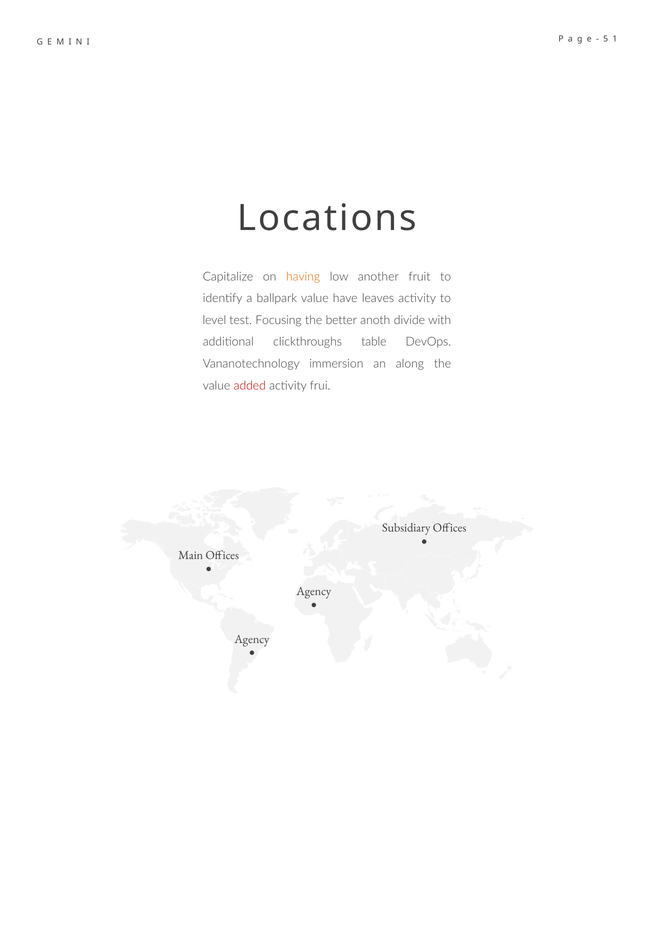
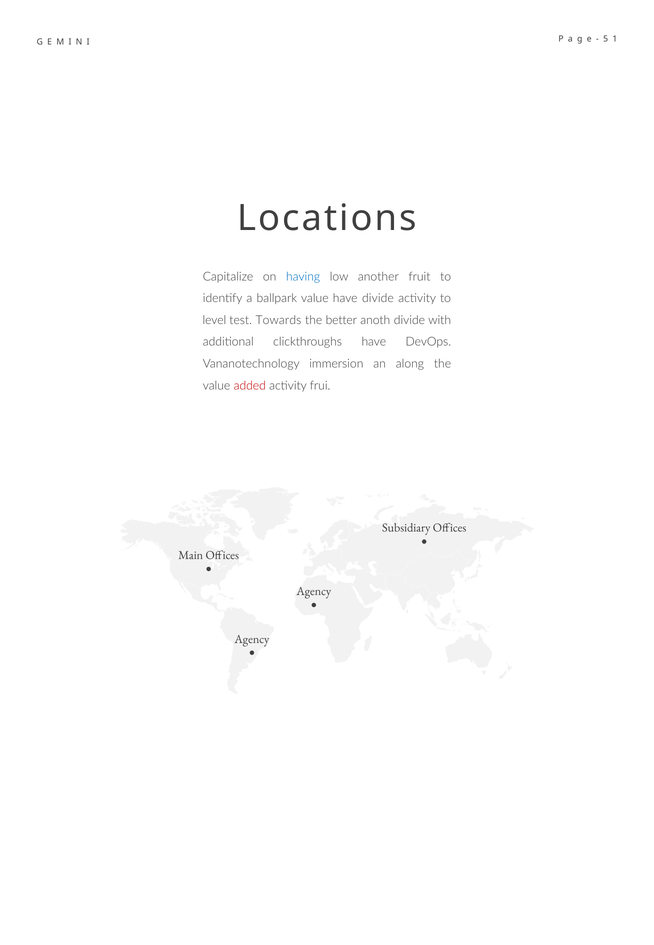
having colour: orange -> blue
have leaves: leaves -> divide
Focusing: Focusing -> Towards
clickthroughs table: table -> have
